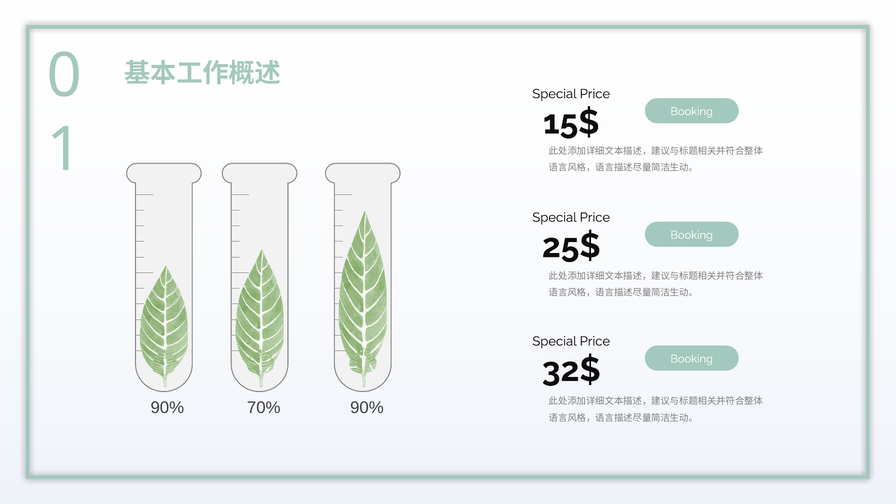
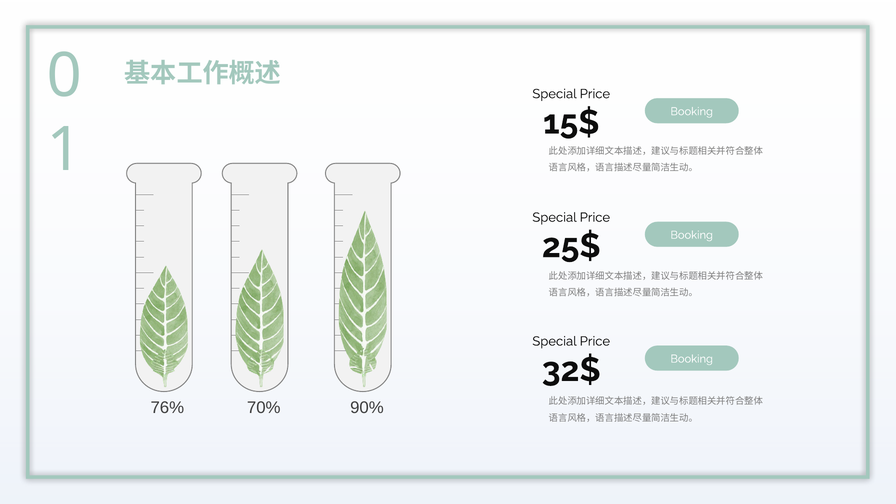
90% at (167, 408): 90% -> 76%
